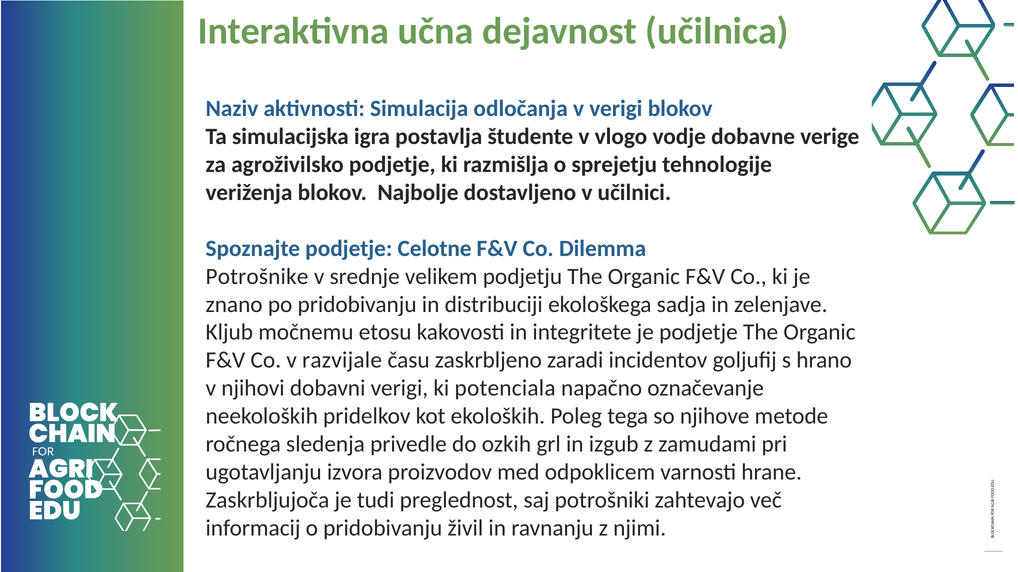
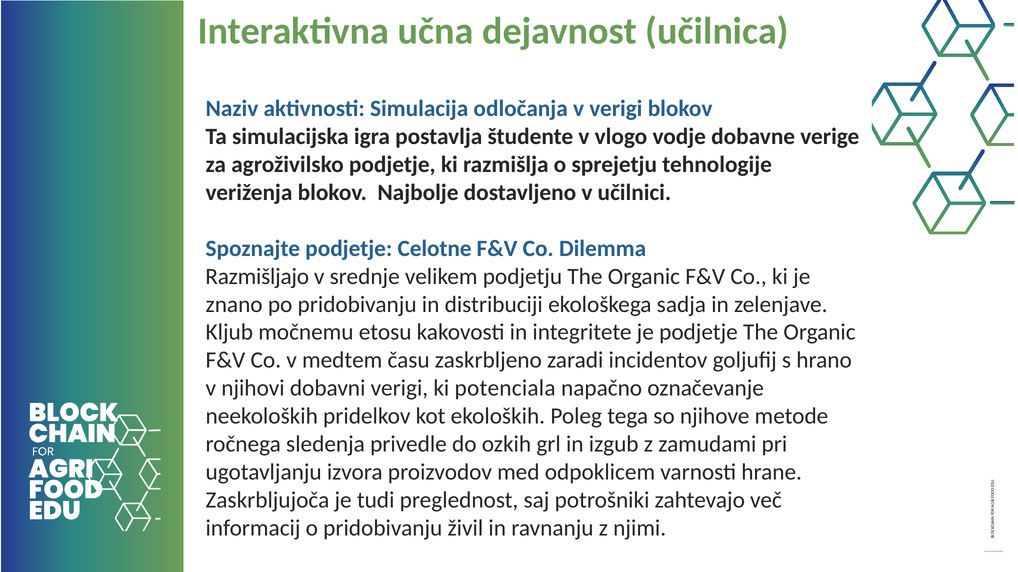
Potrošnike: Potrošnike -> Razmišljajo
razvijale: razvijale -> medtem
